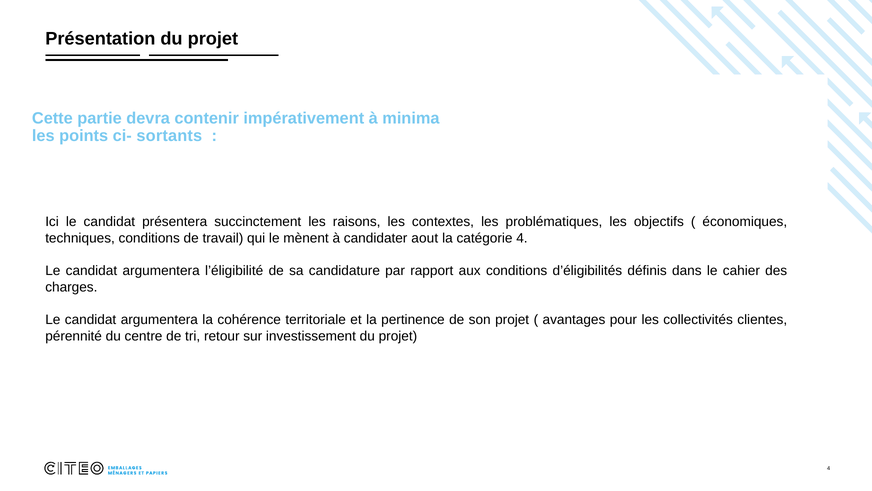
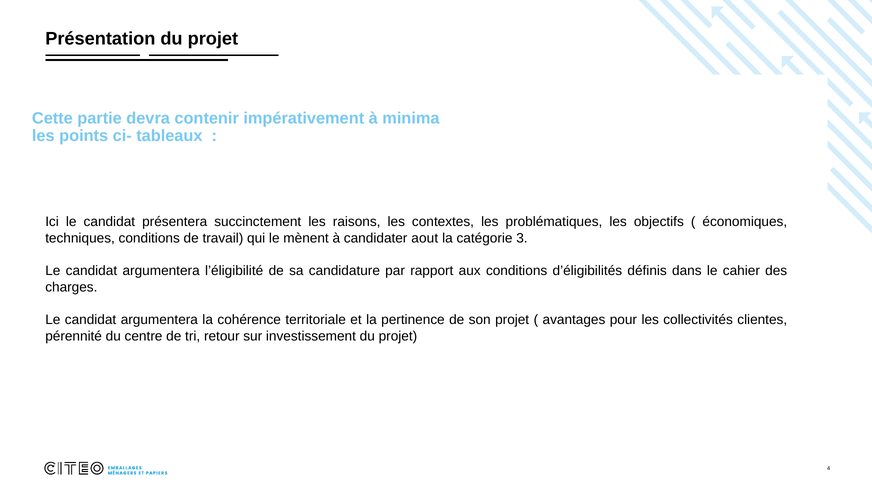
sortants: sortants -> tableaux
catégorie 4: 4 -> 3
